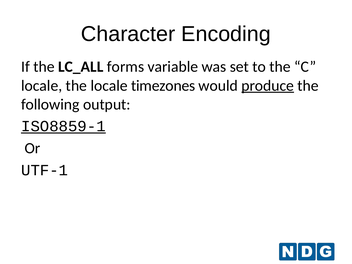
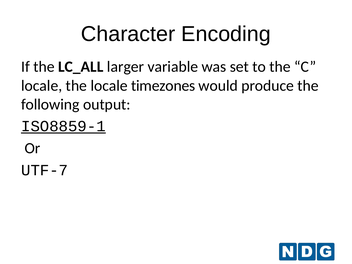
forms: forms -> larger
produce underline: present -> none
UTF-1: UTF-1 -> UTF-7
